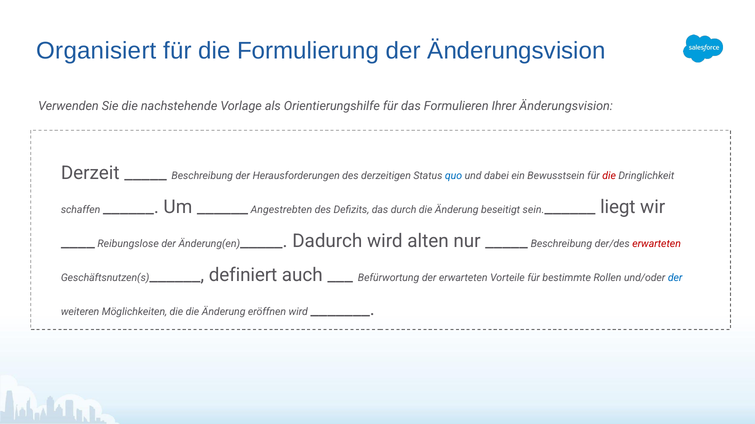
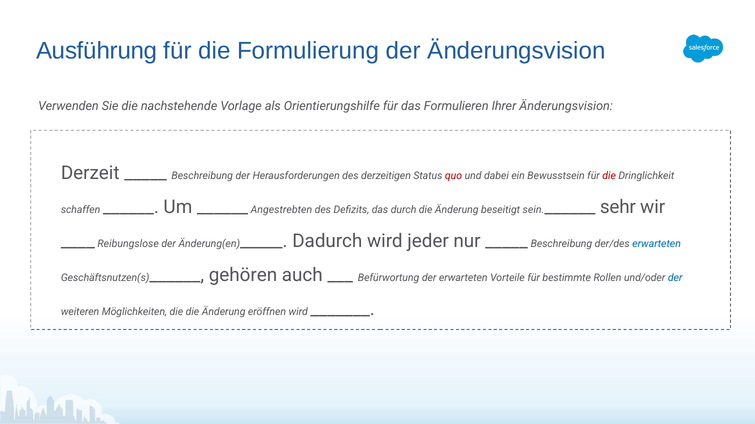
Organisiert: Organisiert -> Ausführung
quo colour: blue -> red
liegt: liegt -> sehr
alten: alten -> jeder
erwarteten at (657, 244) colour: red -> blue
definiert: definiert -> gehören
